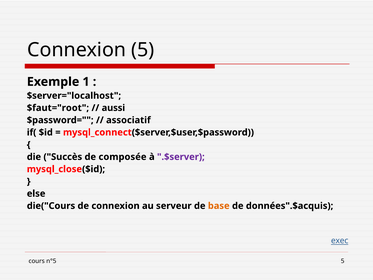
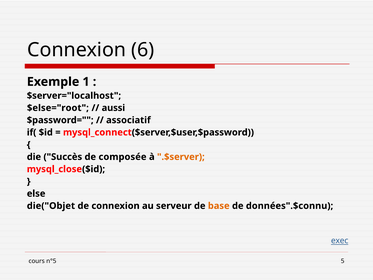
Connexion 5: 5 -> 6
$faut="root: $faut="root -> $else="root
.$server colour: purple -> orange
die("Cours: die("Cours -> die("Objet
données".$acquis: données".$acquis -> données".$connu
